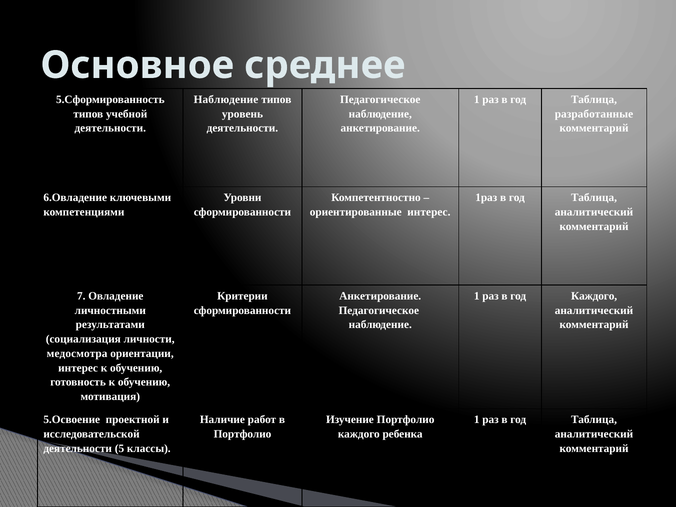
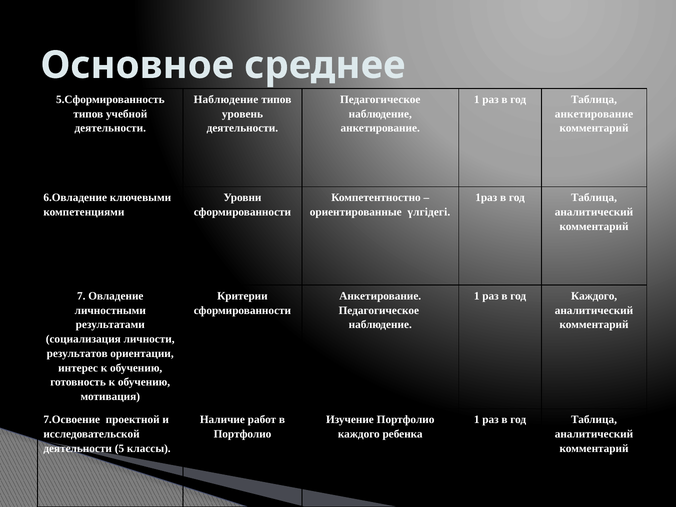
разработанные at (594, 114): разработанные -> анкетирование
ориентированные интерес: интерес -> үлгідегі
медосмотра: медосмотра -> результатов
5.Освоение: 5.Освоение -> 7.Освоение
